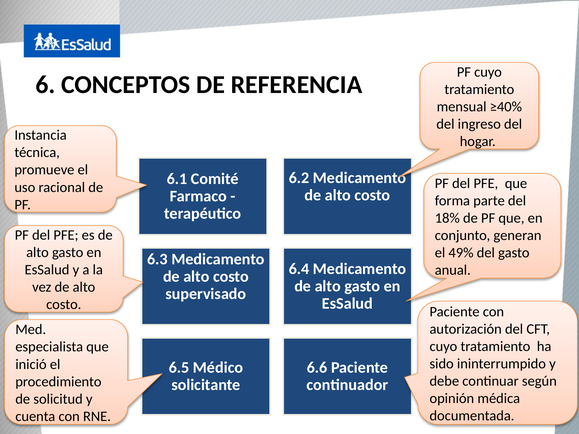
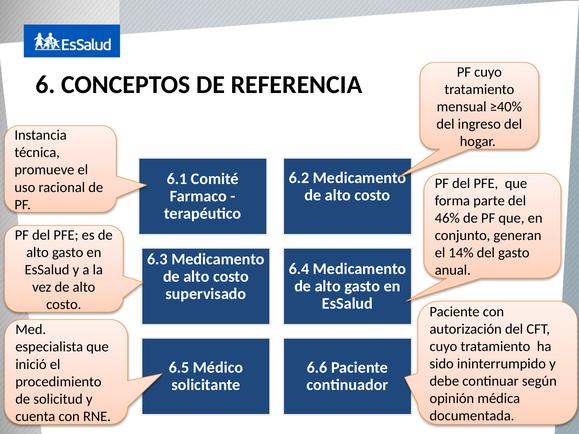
18%: 18% -> 46%
49%: 49% -> 14%
